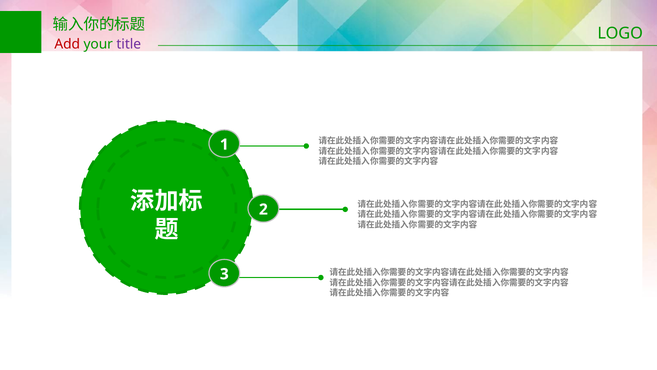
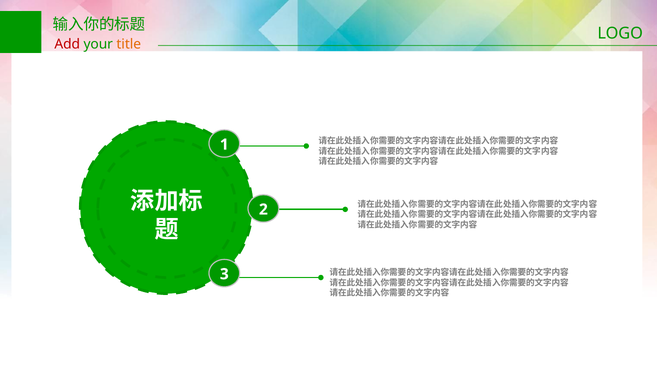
title colour: purple -> orange
